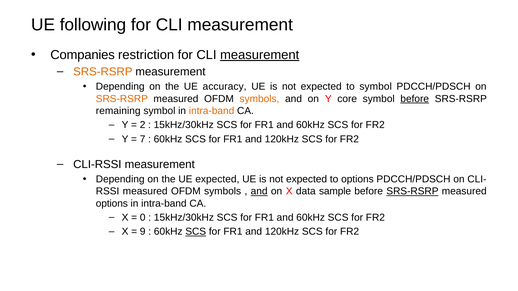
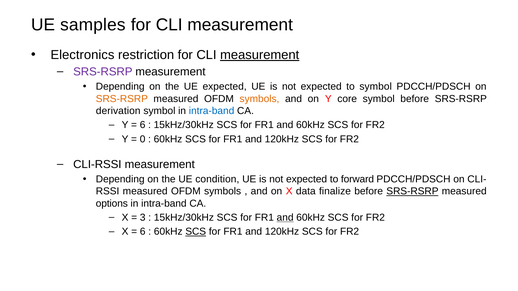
following: following -> samples
Companies: Companies -> Electronics
SRS-RSRP at (103, 72) colour: orange -> purple
UE accuracy: accuracy -> expected
before at (415, 99) underline: present -> none
remaining: remaining -> derivation
intra-band at (212, 111) colour: orange -> blue
2 at (143, 125): 2 -> 6
7: 7 -> 0
UE expected: expected -> condition
to options: options -> forward
and at (259, 192) underline: present -> none
sample: sample -> finalize
0: 0 -> 3
and at (285, 218) underline: none -> present
9 at (143, 232): 9 -> 6
